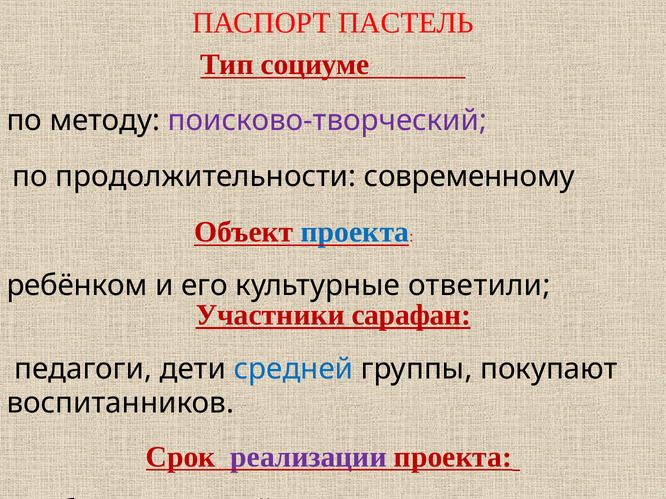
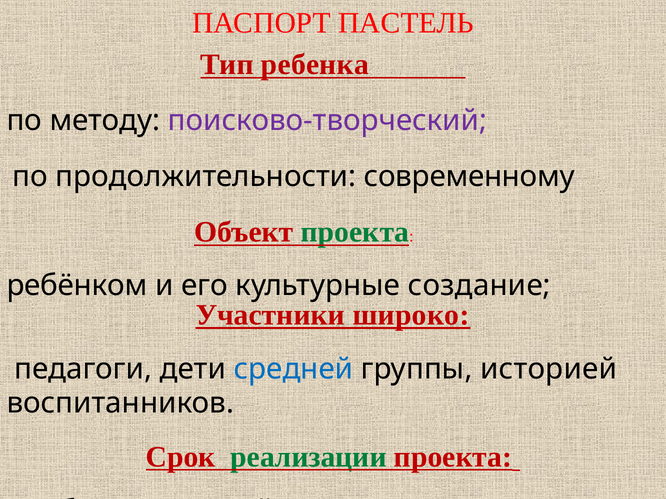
социуме: социуме -> ребенка
проекта at (355, 232) colour: blue -> green
ответили: ответили -> создание
сарафан: сарафан -> широко
покупают: покупают -> историей
реализации colour: purple -> green
